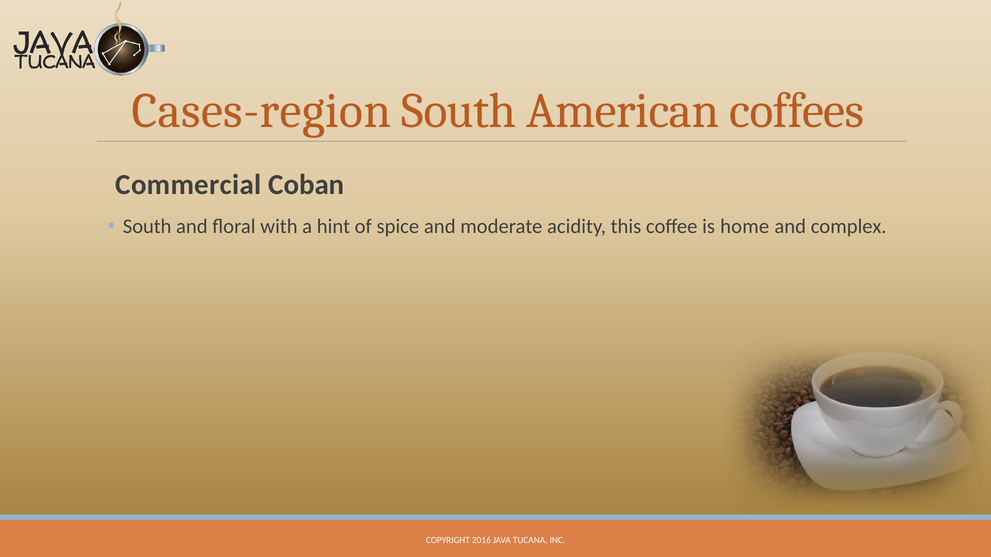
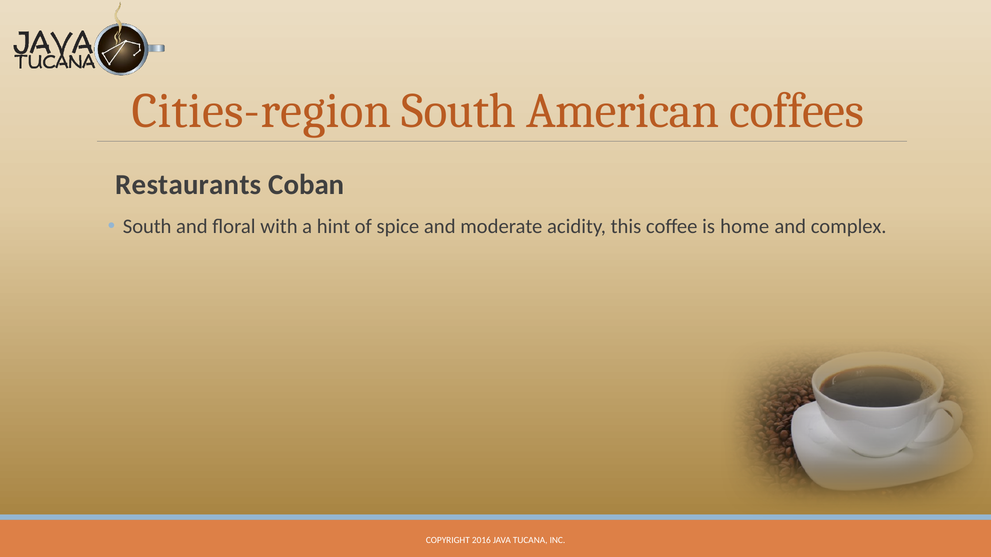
Cases-region: Cases-region -> Cities-region
Commercial: Commercial -> Restaurants
